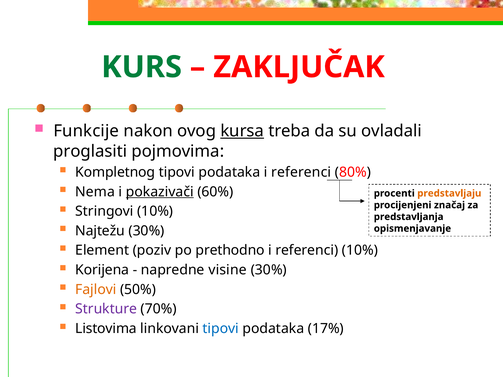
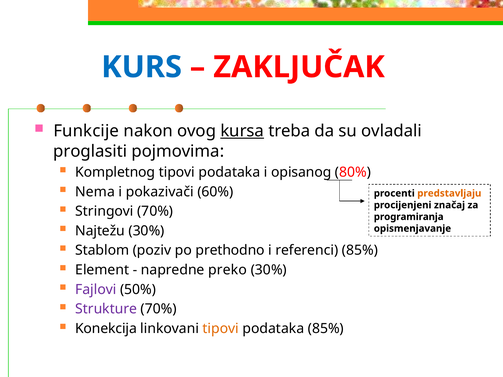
KURS colour: green -> blue
podataka i referenci: referenci -> opisanog
pokazivači underline: present -> none
Stringovi 10%: 10% -> 70%
predstavljanja: predstavljanja -> programiranja
Element: Element -> Stablom
referenci 10%: 10% -> 85%
Korijena: Korijena -> Element
visine: visine -> preko
Fajlovi colour: orange -> purple
Listovima: Listovima -> Konekcija
tipovi at (221, 329) colour: blue -> orange
podataka 17%: 17% -> 85%
